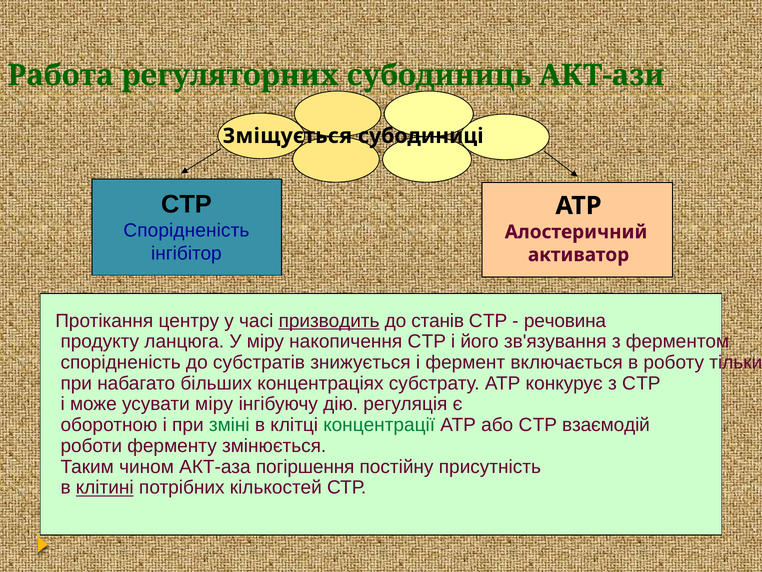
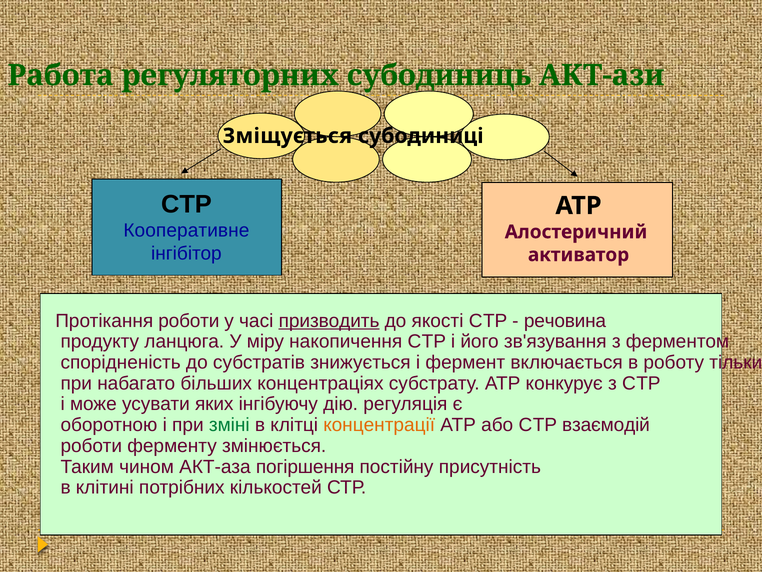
Спорідненість at (186, 230): Спорідненість -> Кооперативне
Протікання центру: центру -> роботи
станів: станів -> якості
усувати міру: міру -> яких
концентрації colour: green -> orange
клітині underline: present -> none
